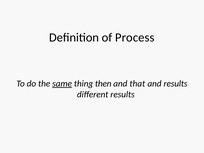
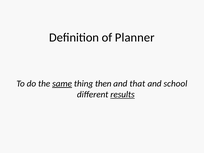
Process: Process -> Planner
and results: results -> school
results at (122, 94) underline: none -> present
